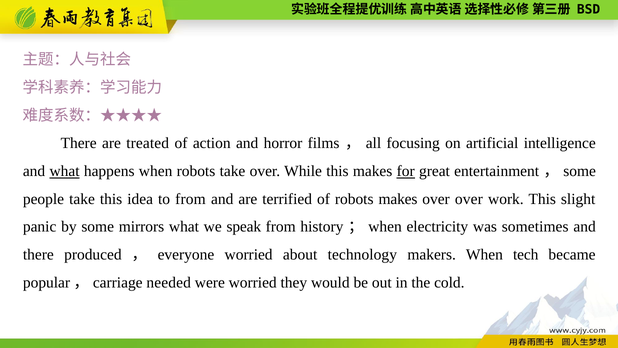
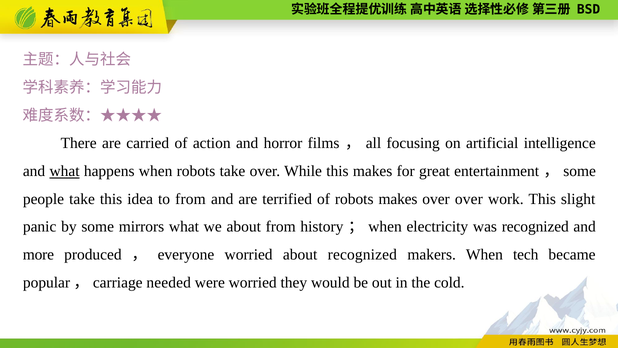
treated: treated -> carried
for underline: present -> none
we speak: speak -> about
was sometimes: sometimes -> recognized
there at (38, 254): there -> more
about technology: technology -> recognized
